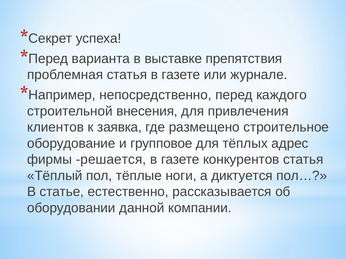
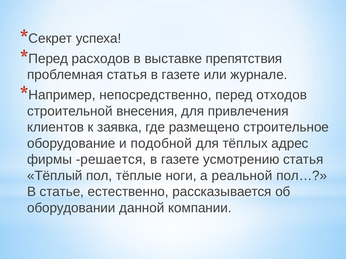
варианта: варианта -> расходов
каждого: каждого -> отходов
групповое: групповое -> подобной
конкурентов: конкурентов -> усмотрению
диктуется: диктуется -> реальной
